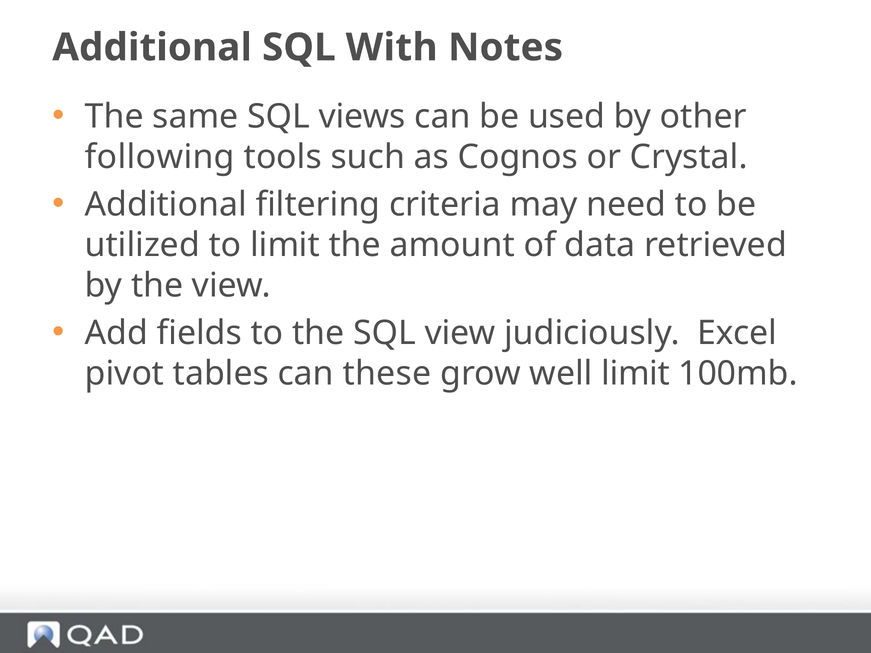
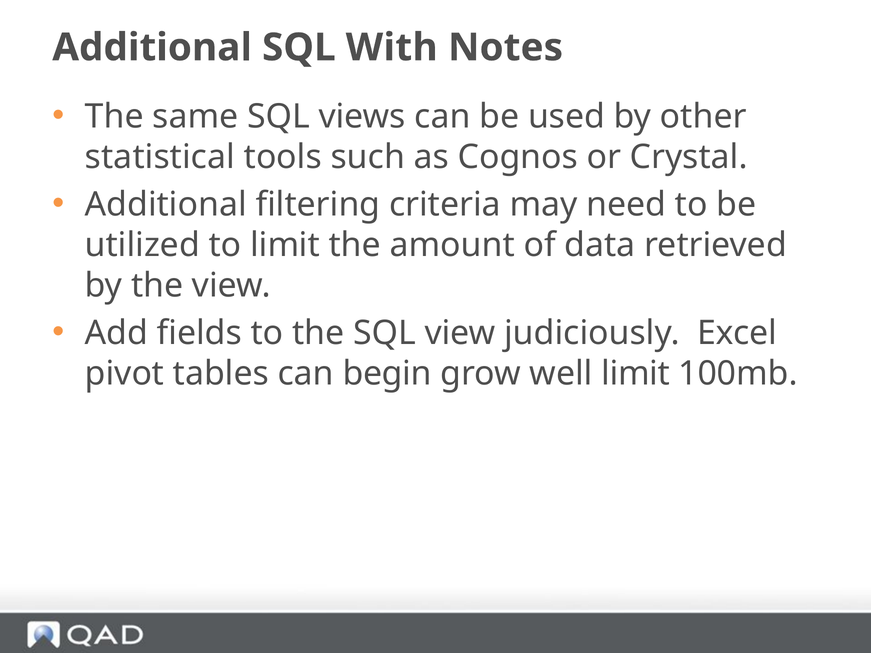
following: following -> statistical
these: these -> begin
